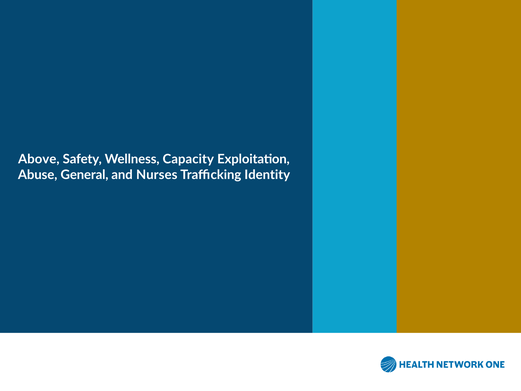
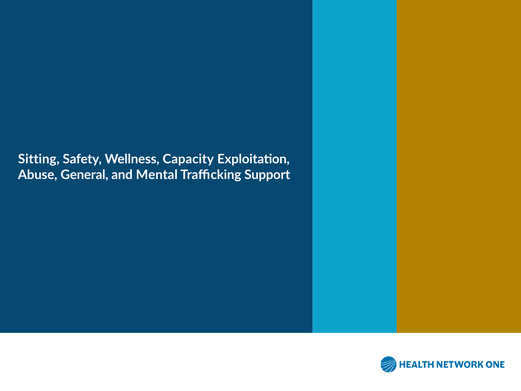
Above: Above -> Sitting
Nurses: Nurses -> Mental
Identity: Identity -> Support
